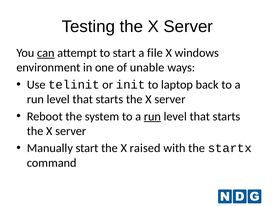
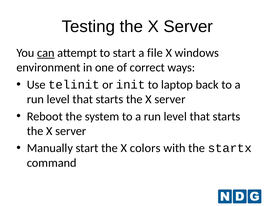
unable: unable -> correct
run at (152, 117) underline: present -> none
raised: raised -> colors
